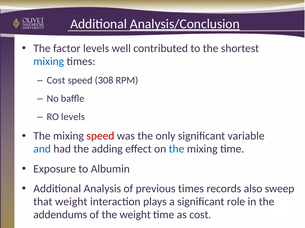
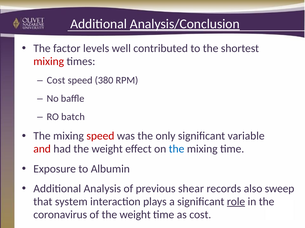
mixing at (49, 61) colour: blue -> red
308: 308 -> 380
RO levels: levels -> batch
and colour: blue -> red
had the adding: adding -> weight
previous times: times -> shear
that weight: weight -> system
role underline: none -> present
addendums: addendums -> coronavirus
